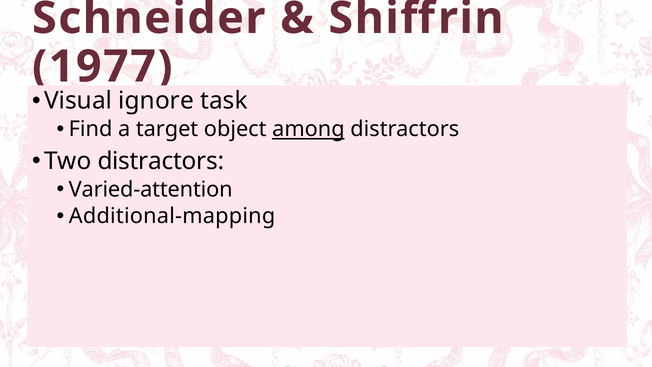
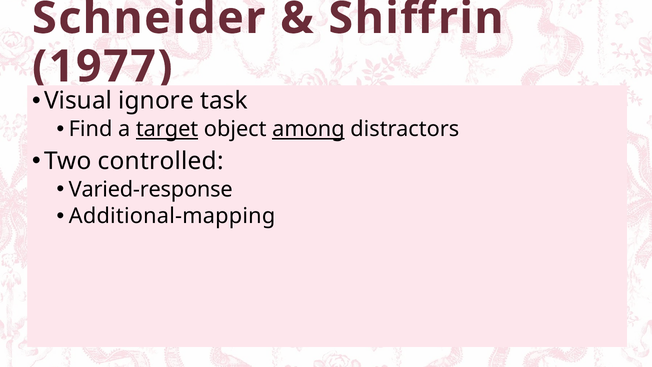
target underline: none -> present
Two distractors: distractors -> controlled
Varied-attention: Varied-attention -> Varied-response
